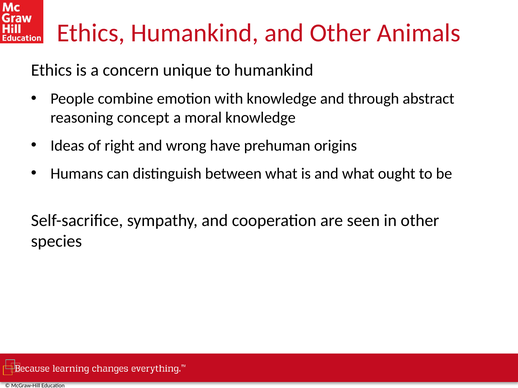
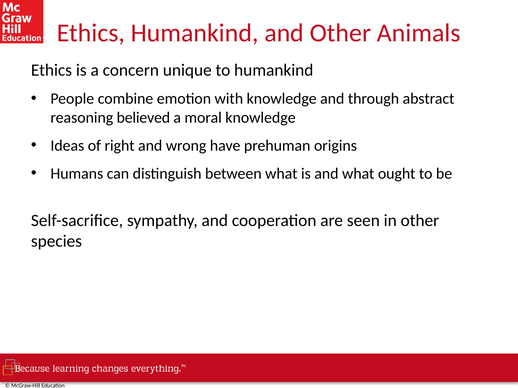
concept: concept -> believed
